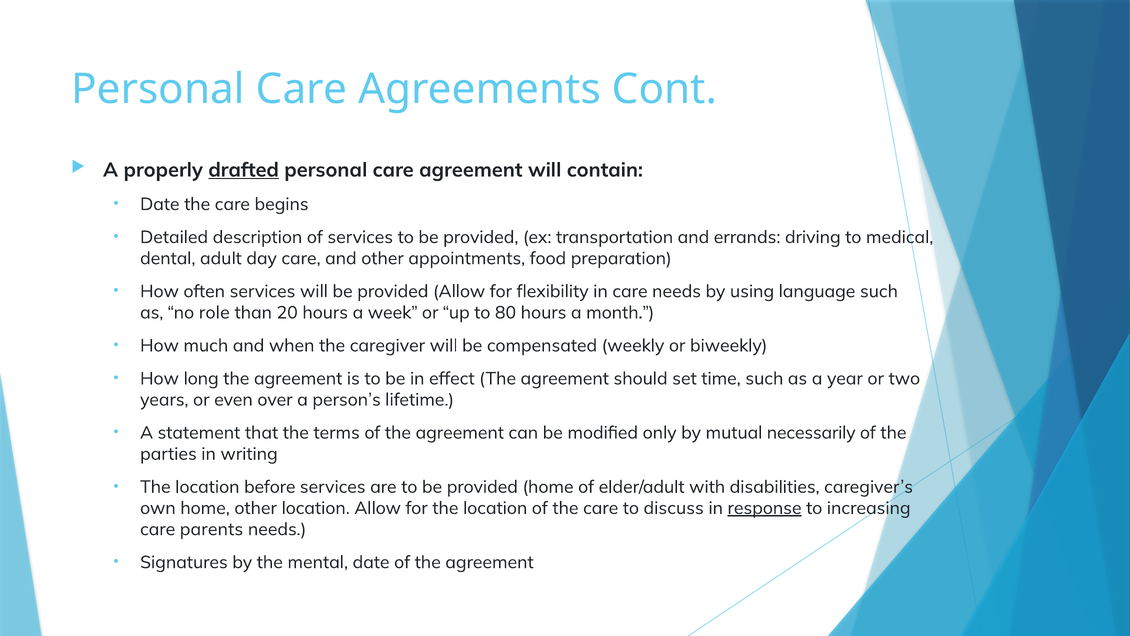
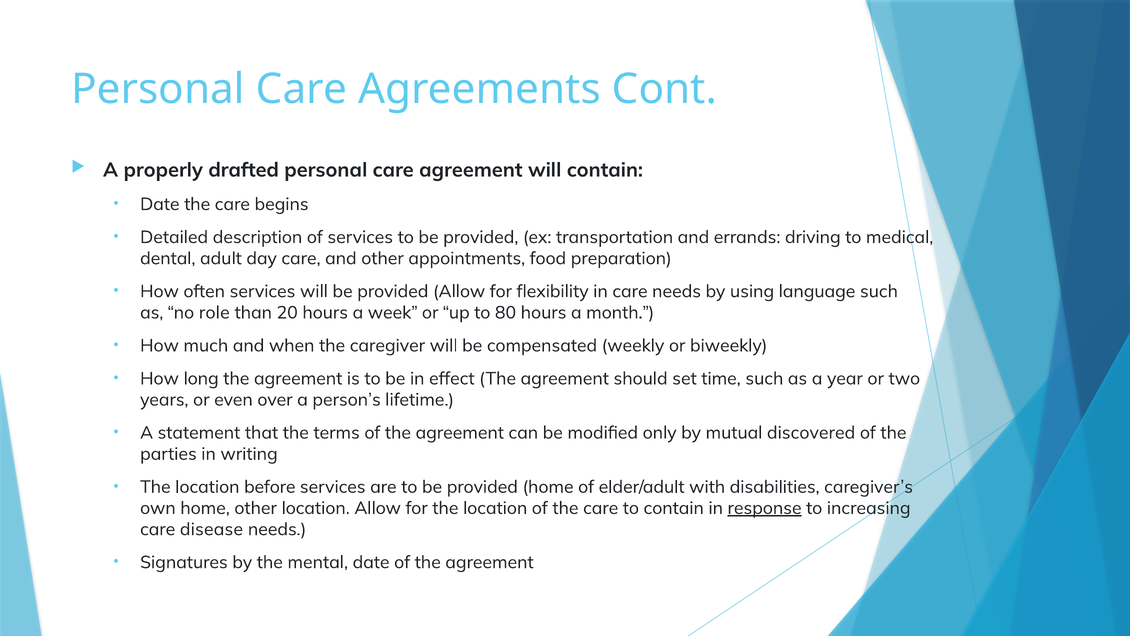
drafted underline: present -> none
necessarily: necessarily -> discovered
to discuss: discuss -> contain
parents: parents -> disease
